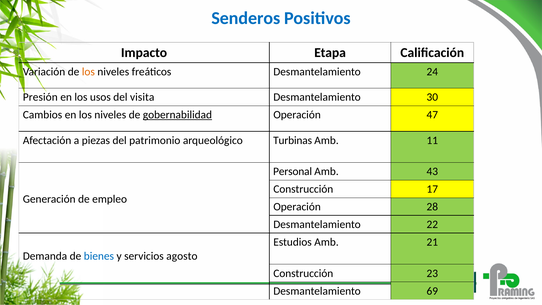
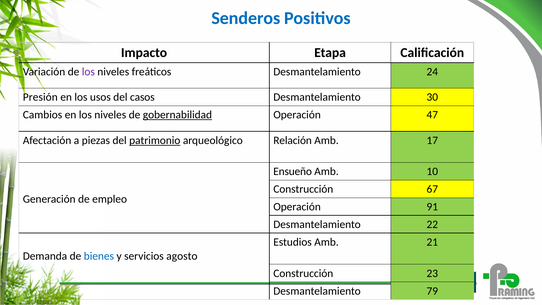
los at (88, 72) colour: orange -> purple
visita: visita -> casos
patrimonio underline: none -> present
Turbinas: Turbinas -> Relación
11: 11 -> 17
Personal: Personal -> Ensueño
43: 43 -> 10
17: 17 -> 67
28: 28 -> 91
69: 69 -> 79
